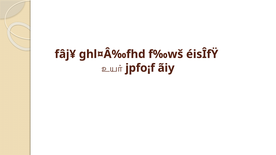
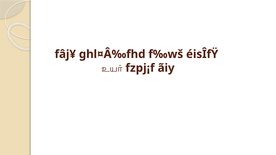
jpfo¡f: jpfo¡f -> fzpj¡f
